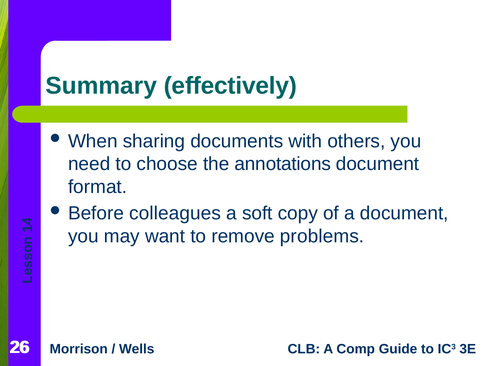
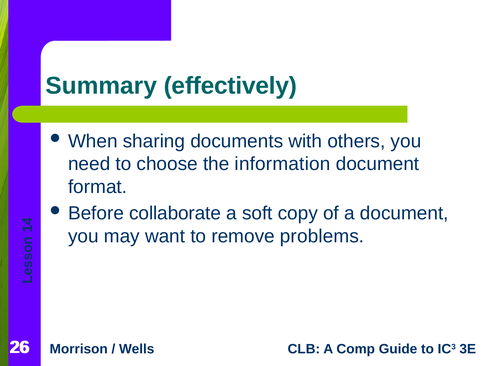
annotations: annotations -> information
colleagues: colleagues -> collaborate
